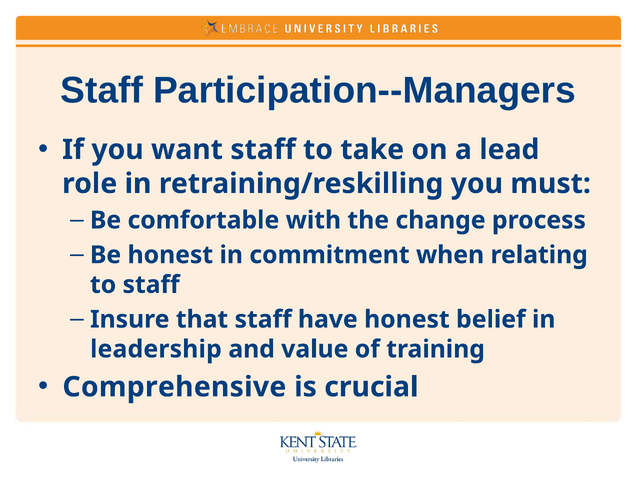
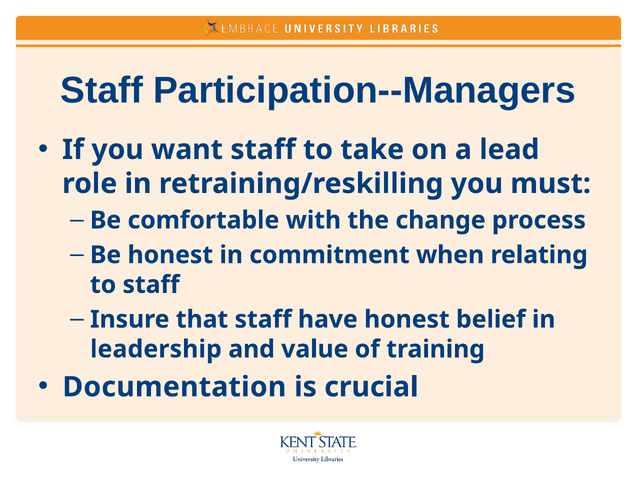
Comprehensive: Comprehensive -> Documentation
